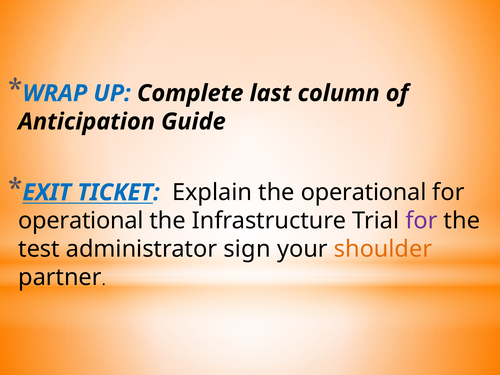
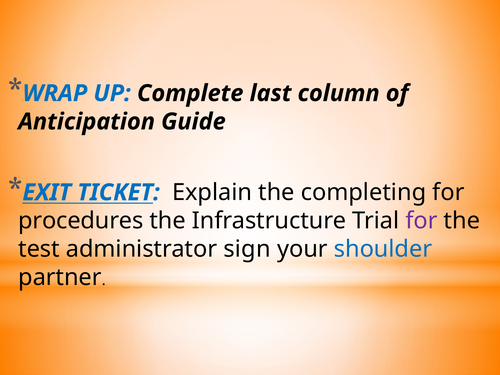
the operational: operational -> completing
operational at (81, 221): operational -> procedures
shoulder colour: orange -> blue
